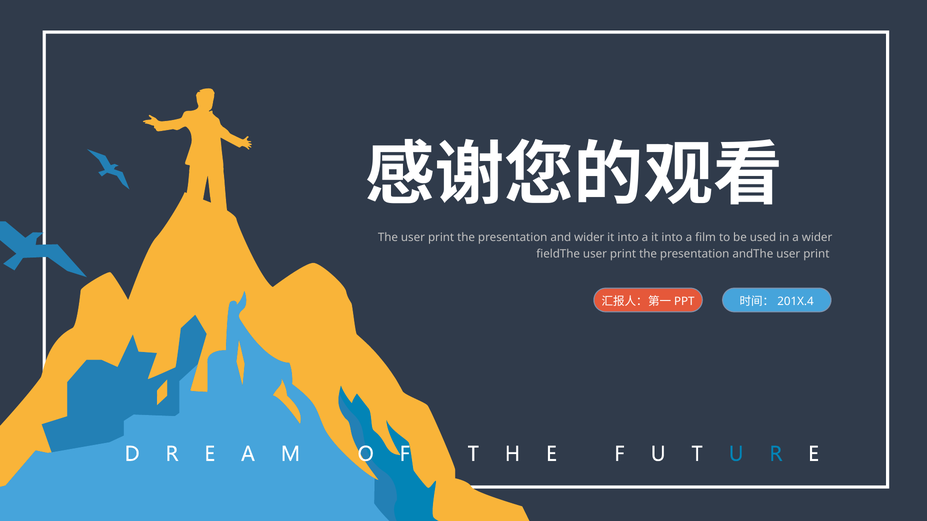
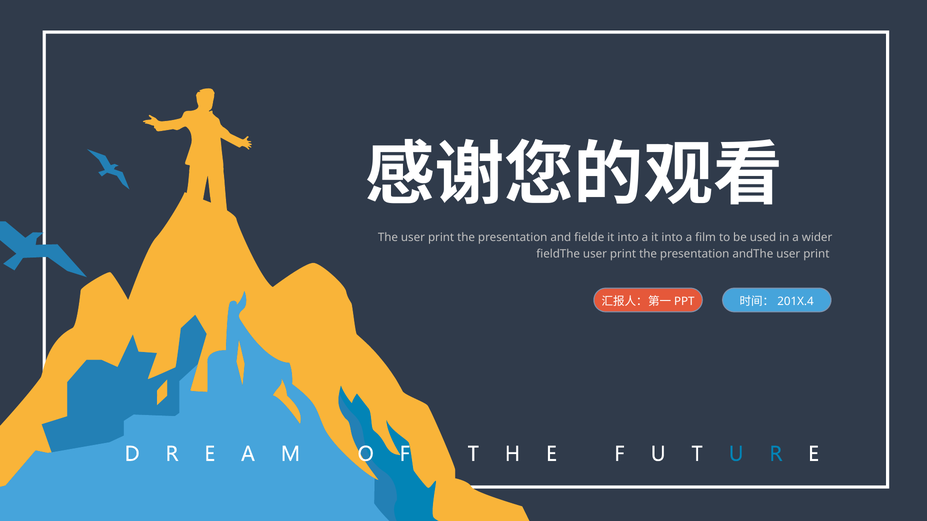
and wider: wider -> fielde
